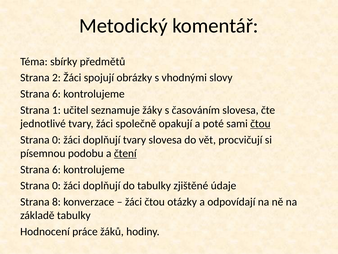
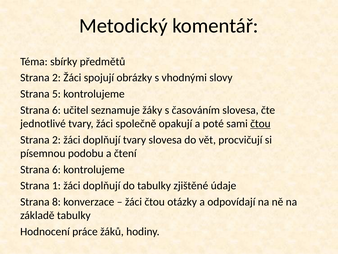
6 at (56, 94): 6 -> 5
1 at (56, 110): 1 -> 6
0 at (56, 140): 0 -> 2
čtení underline: present -> none
0 at (56, 185): 0 -> 1
